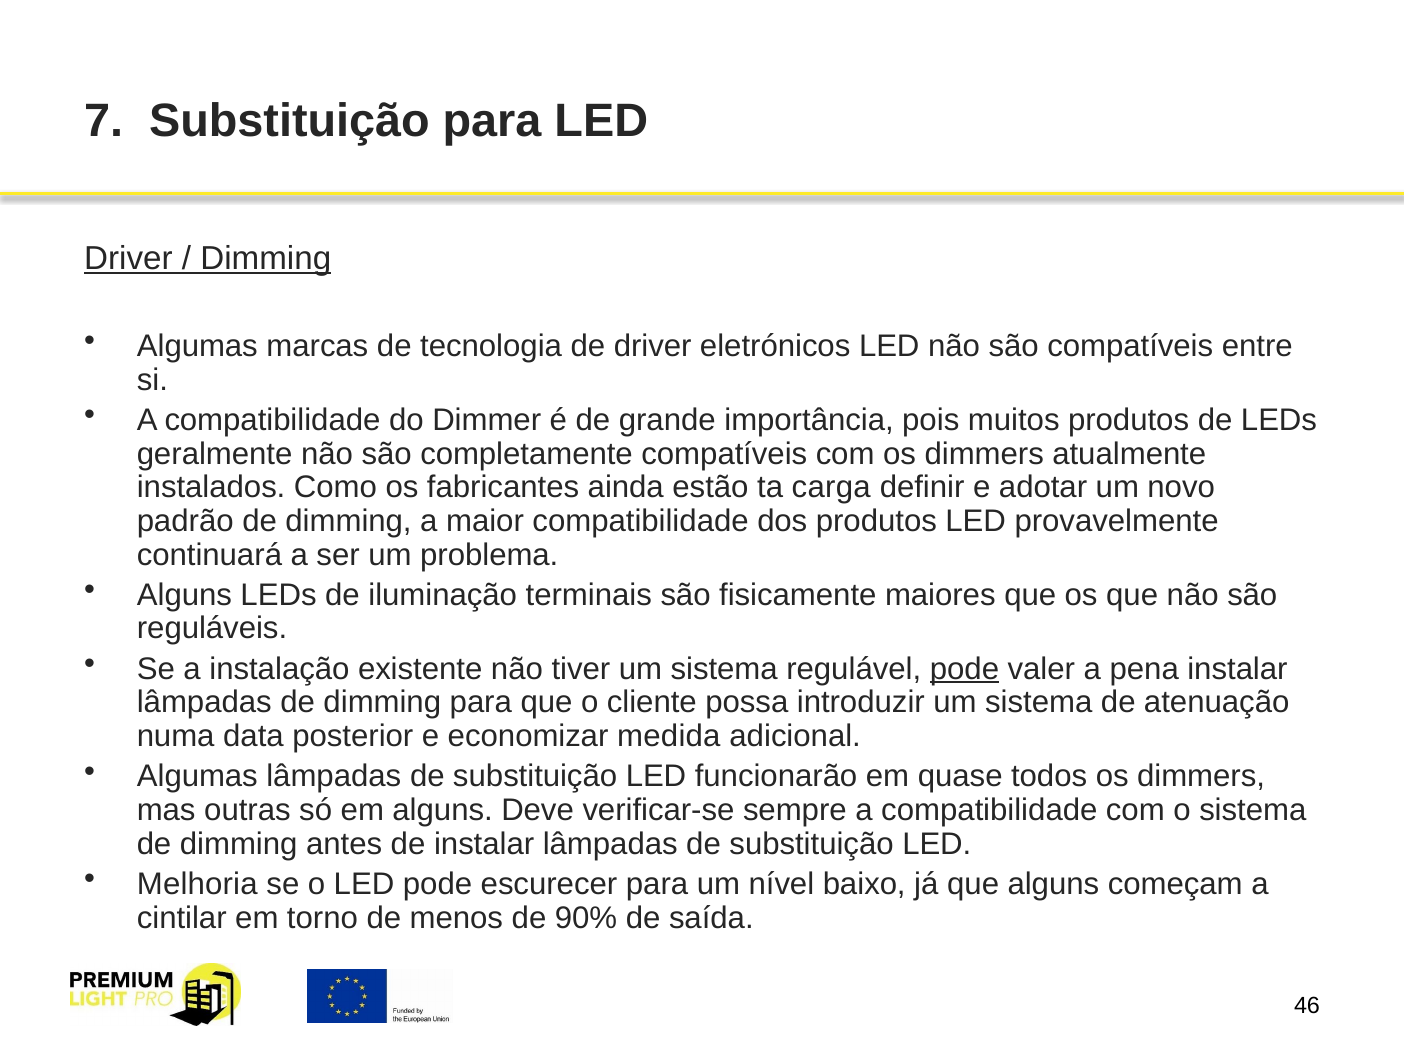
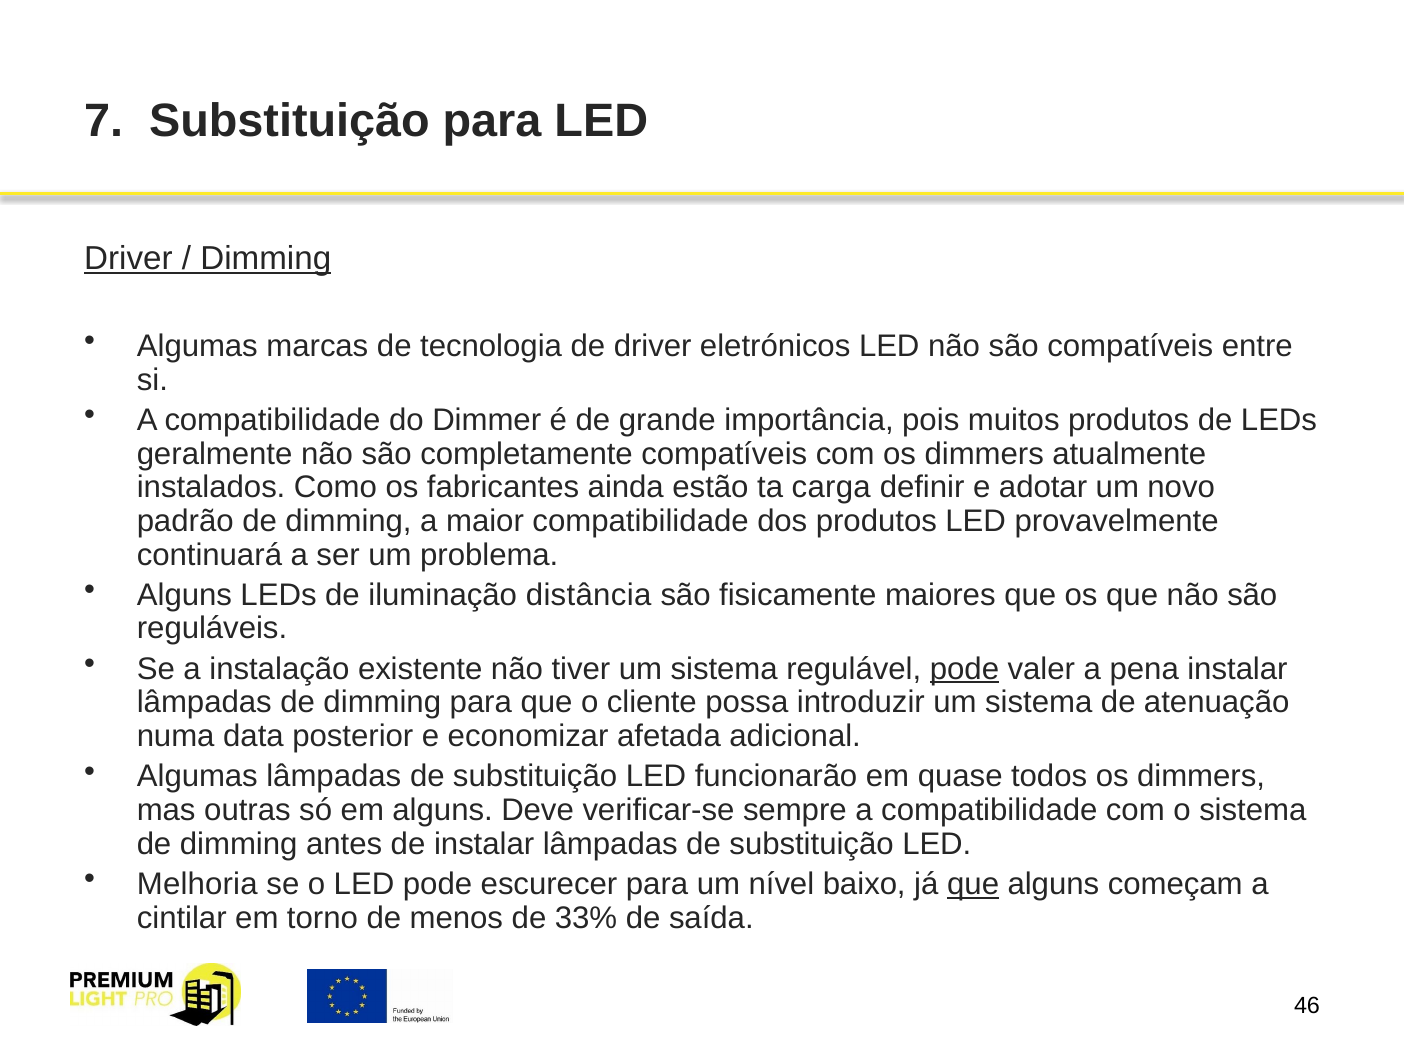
terminais: terminais -> distância
medida: medida -> afetada
que at (973, 884) underline: none -> present
90%: 90% -> 33%
